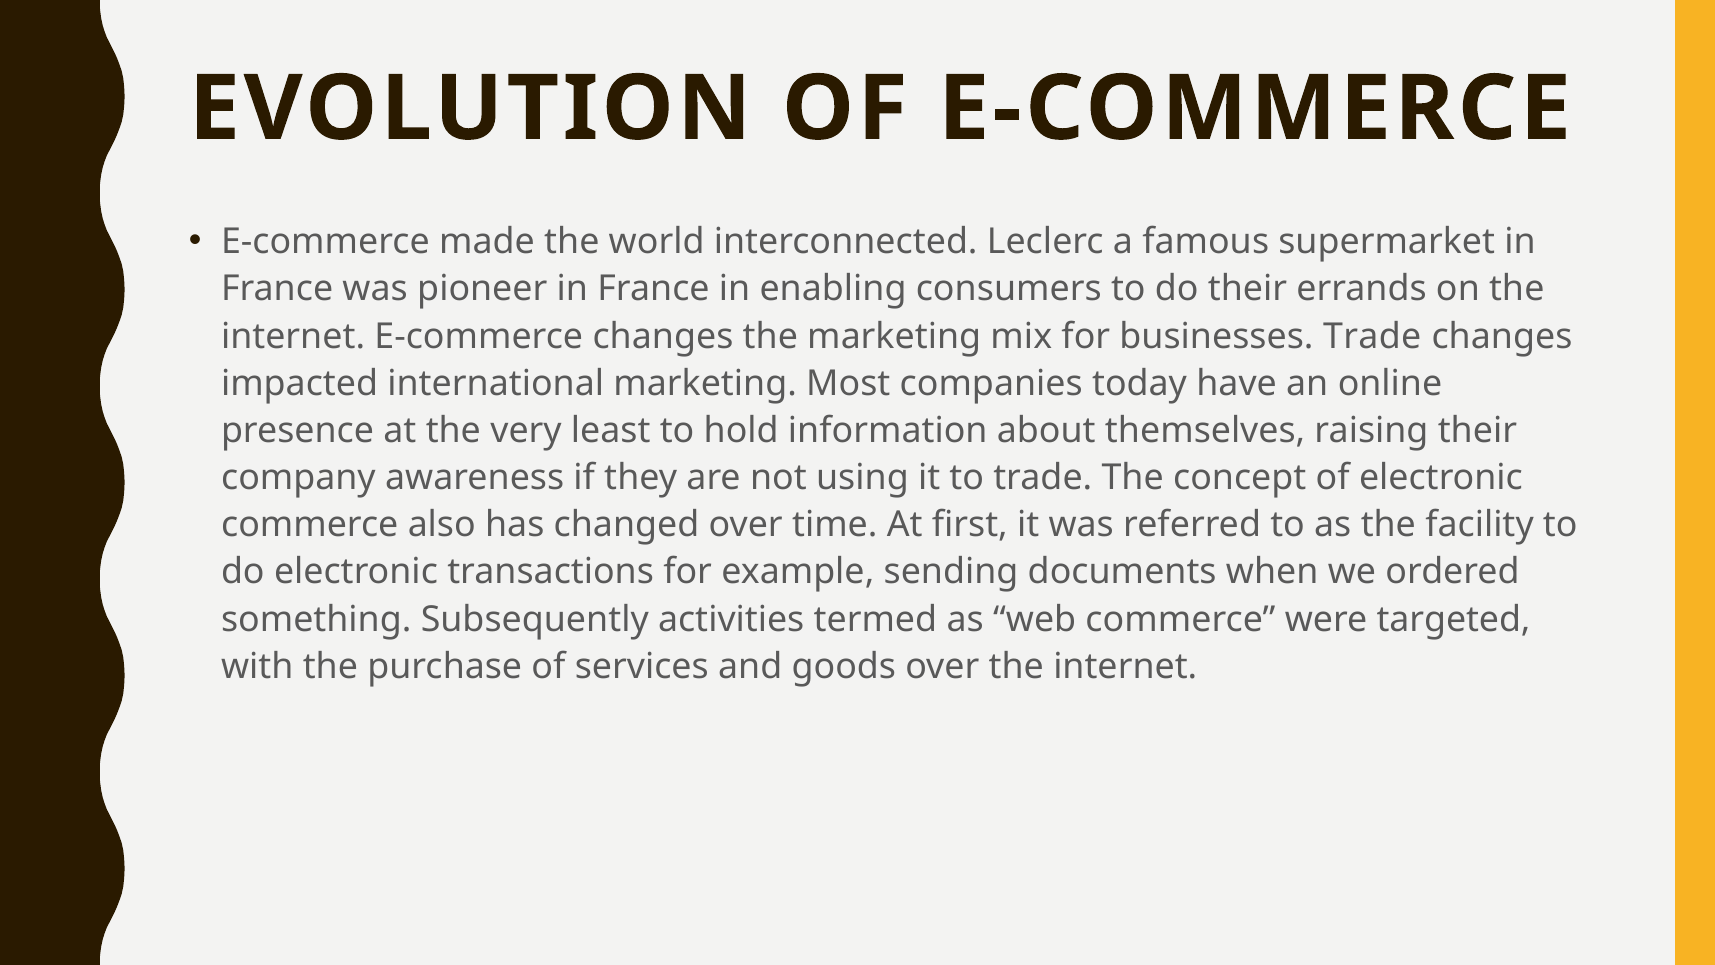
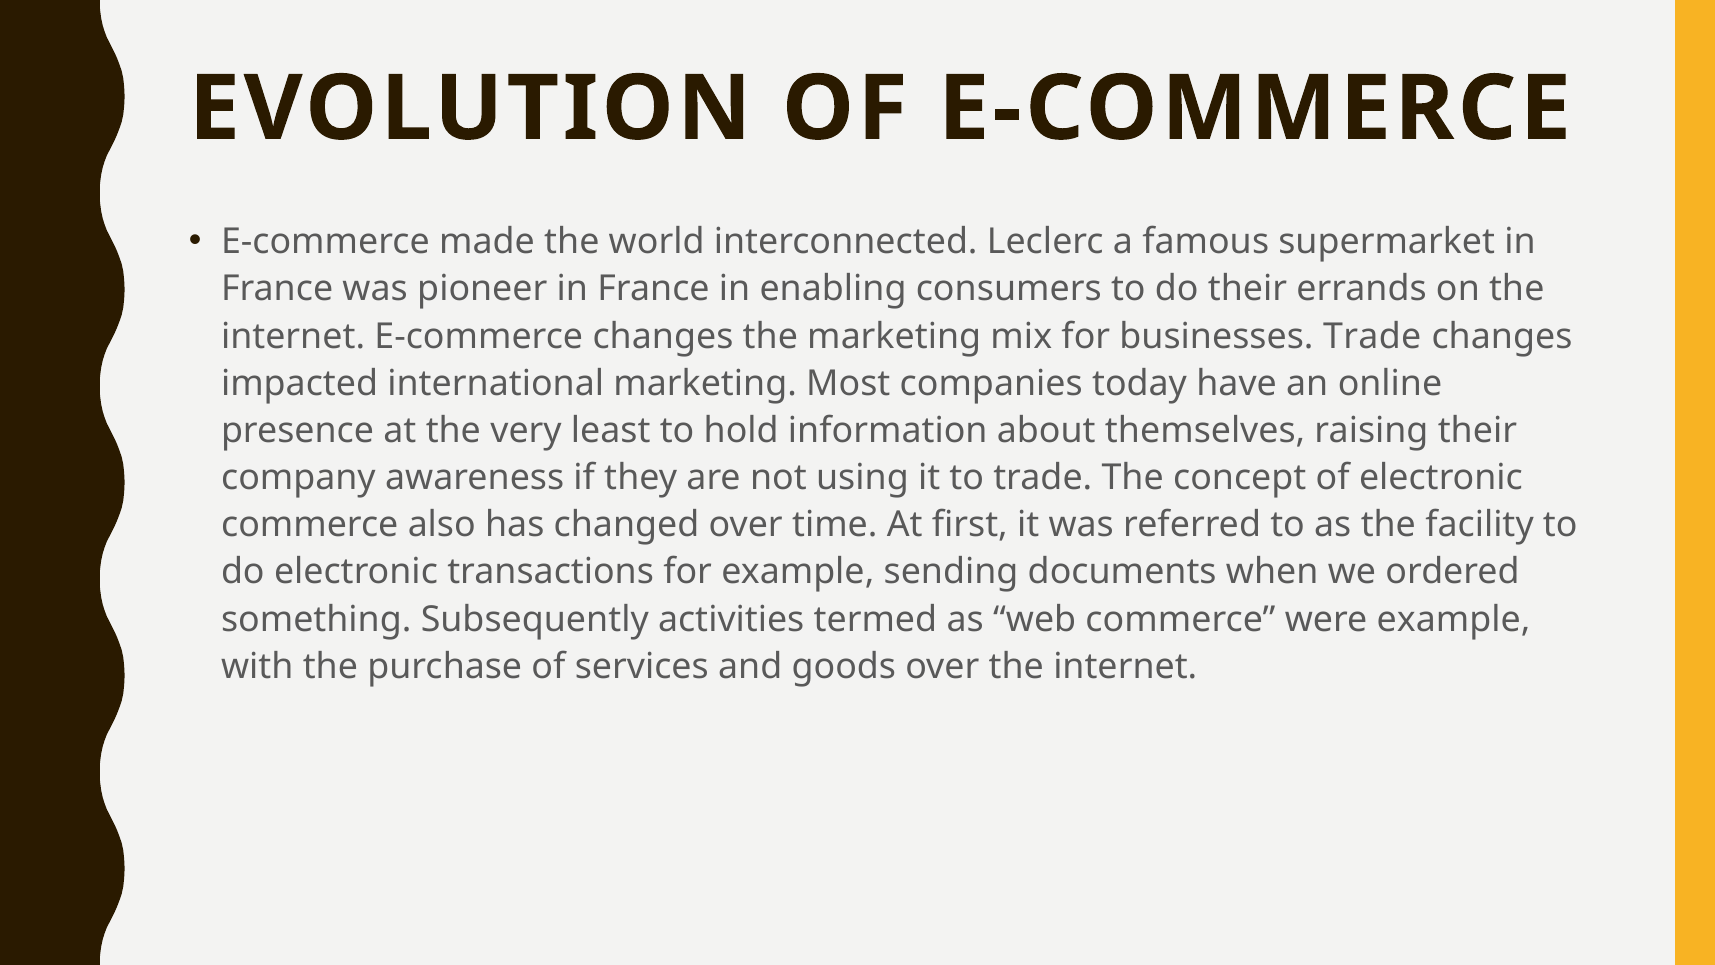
were targeted: targeted -> example
